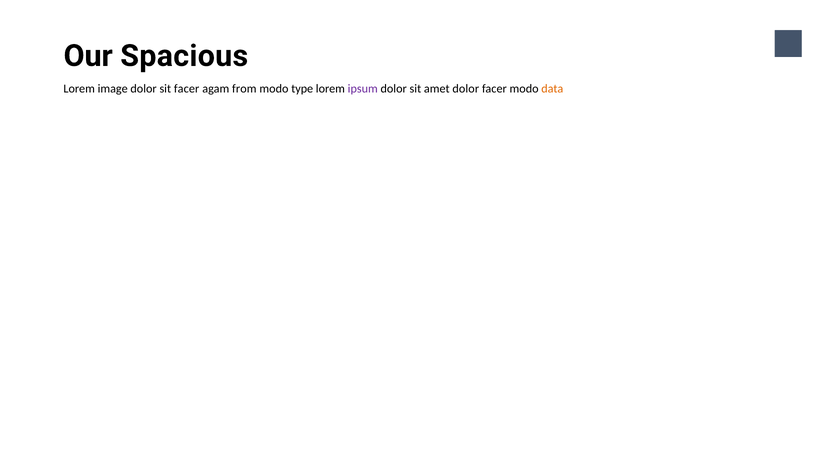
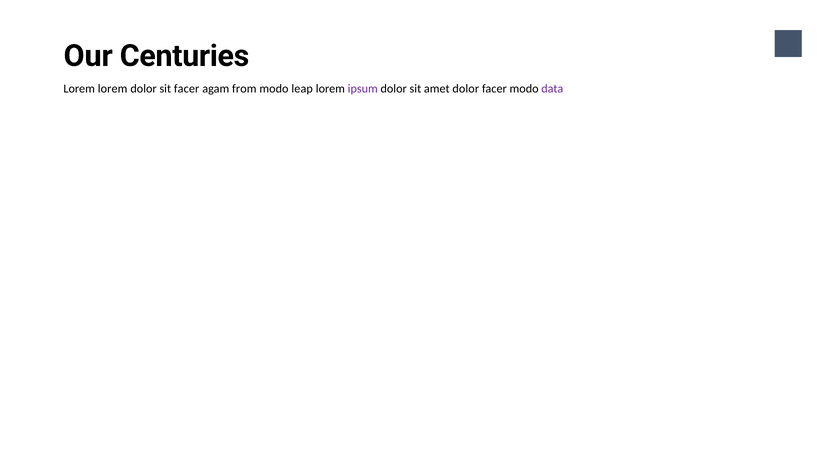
Spacious: Spacious -> Centuries
Lorem image: image -> lorem
type: type -> leap
data colour: orange -> purple
